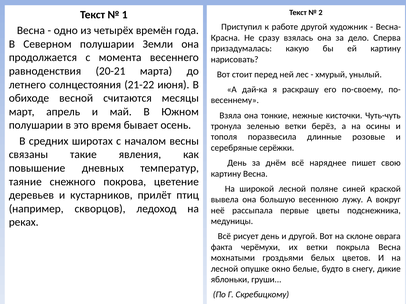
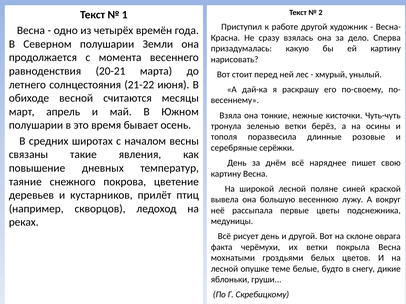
окно: окно -> теме
